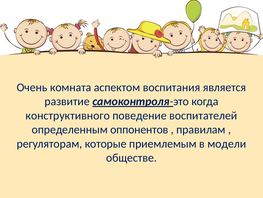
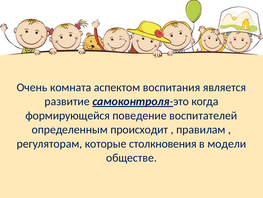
конструктивного: конструктивного -> формирующейся
оппонентов: оппонентов -> происходит
приемлемым: приемлемым -> столкновения
